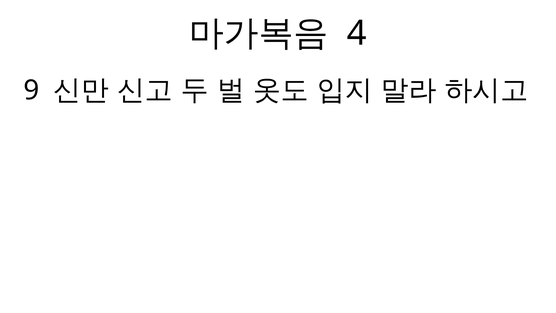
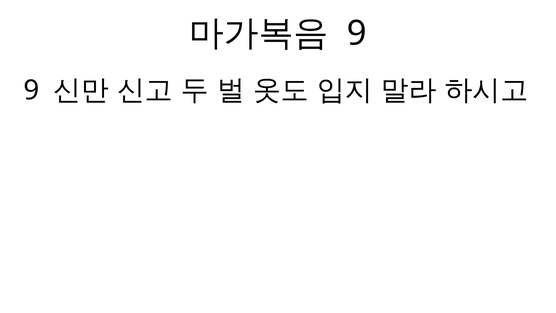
4 at (357, 33): 4 -> 9
